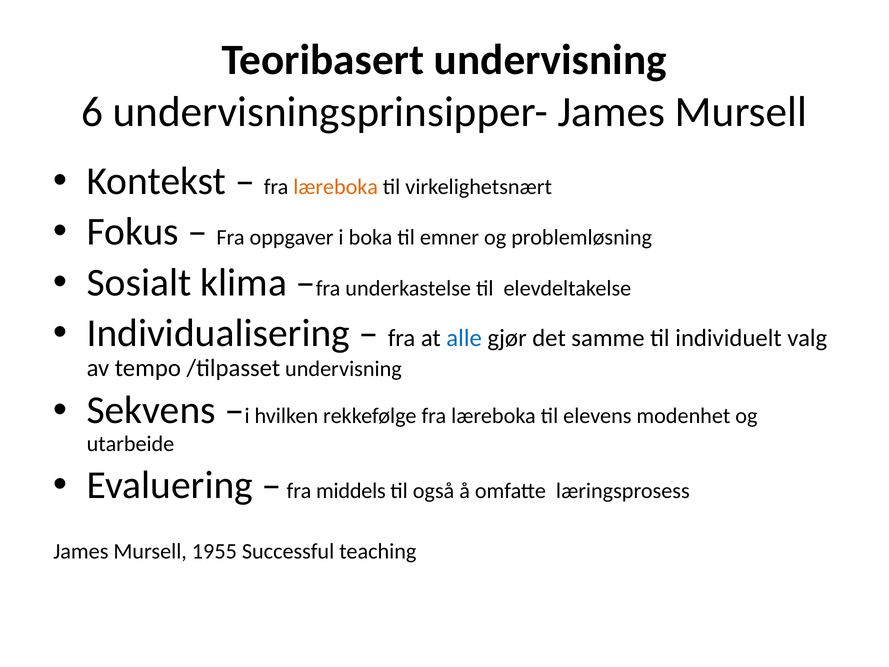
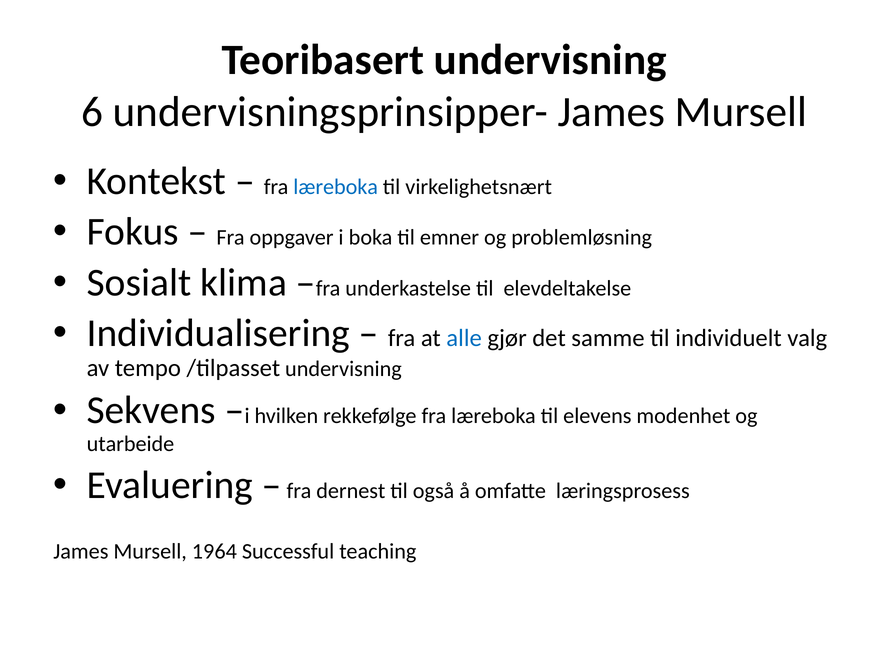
læreboka at (336, 187) colour: orange -> blue
middels: middels -> dernest
1955: 1955 -> 1964
